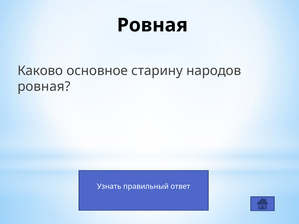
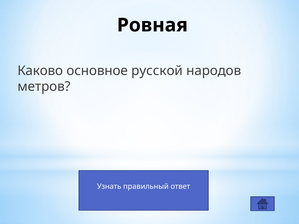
старину: старину -> русской
ровная at (44, 87): ровная -> метров
